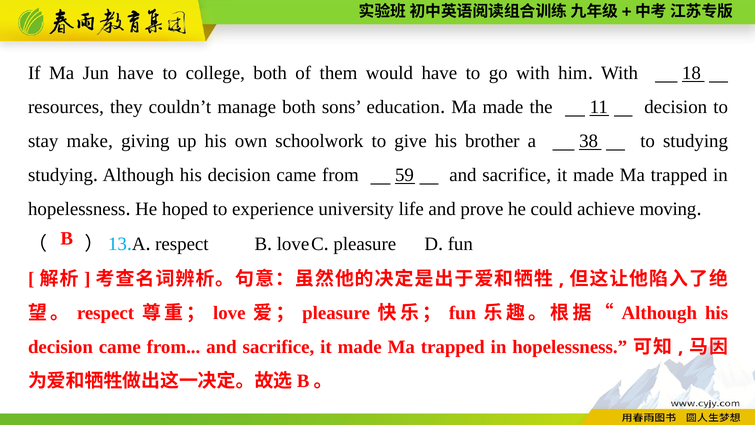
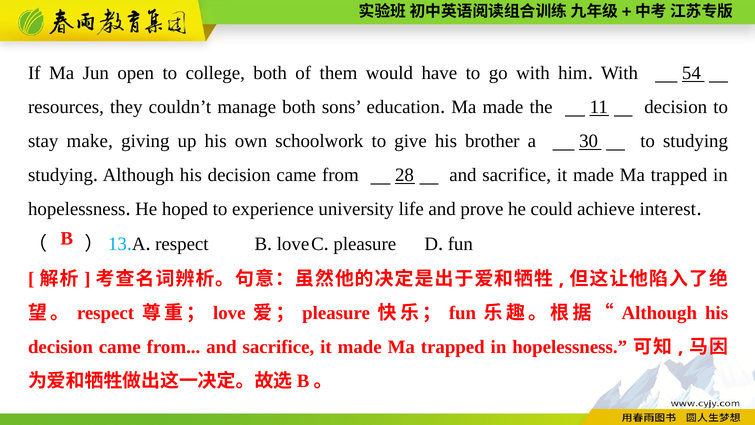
Jun have: have -> open
18: 18 -> 54
38: 38 -> 30
59: 59 -> 28
moving: moving -> interest
